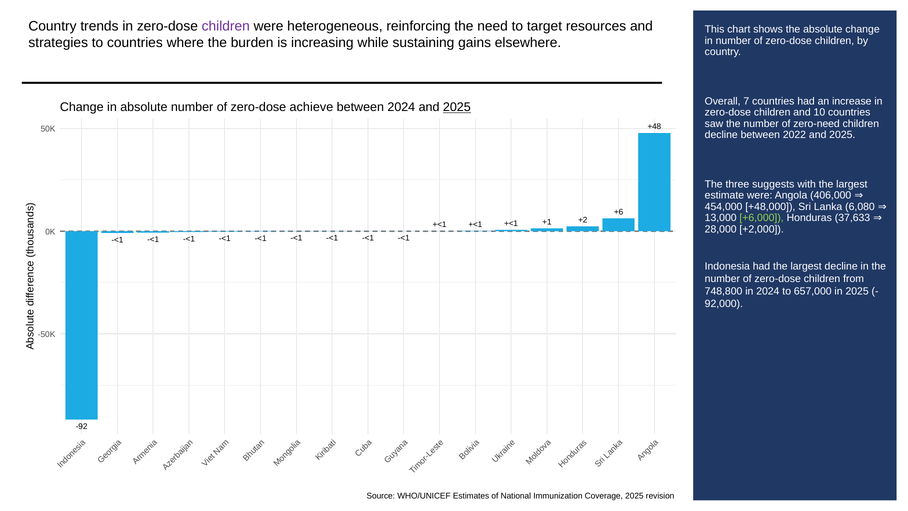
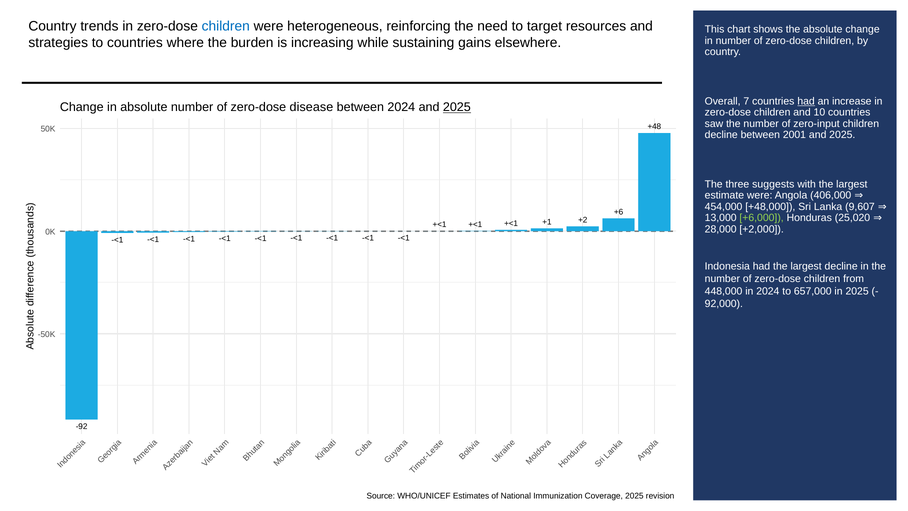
children at (226, 26) colour: purple -> blue
had at (806, 101) underline: none -> present
achieve: achieve -> disease
zero-need: zero-need -> zero-input
2022: 2022 -> 2001
6,080: 6,080 -> 9,607
37,633: 37,633 -> 25,020
748,800: 748,800 -> 448,000
